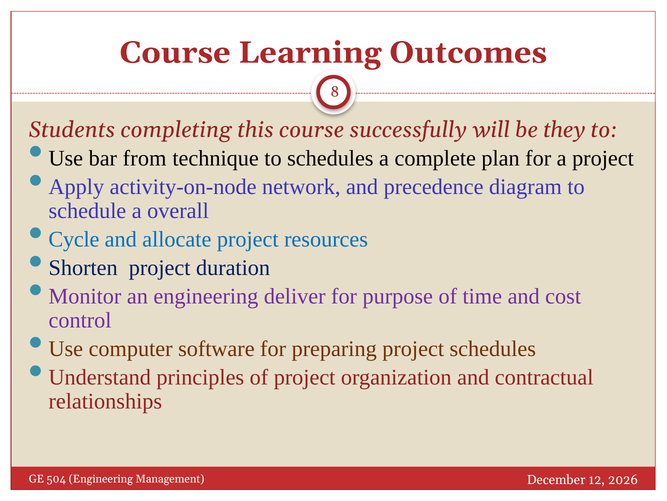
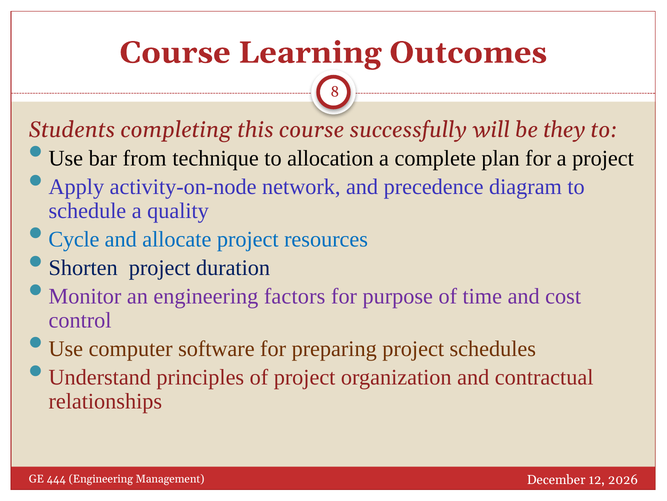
to schedules: schedules -> allocation
overall: overall -> quality
deliver: deliver -> factors
504: 504 -> 444
